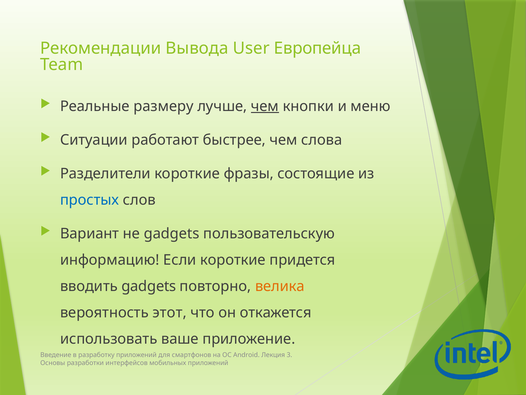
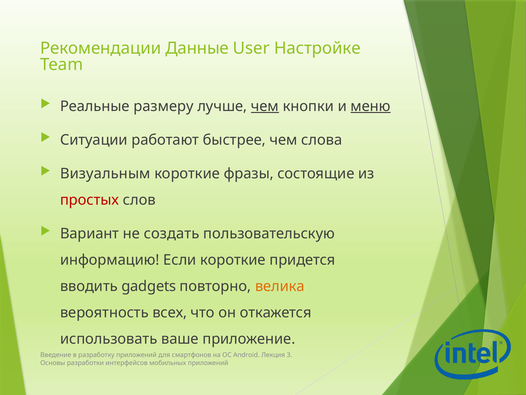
Вывода: Вывода -> Данные
Европейца: Европейца -> Настройке
меню underline: none -> present
Разделители: Разделители -> Визуальным
простых colour: blue -> red
не gadgets: gadgets -> создать
этот: этот -> всех
